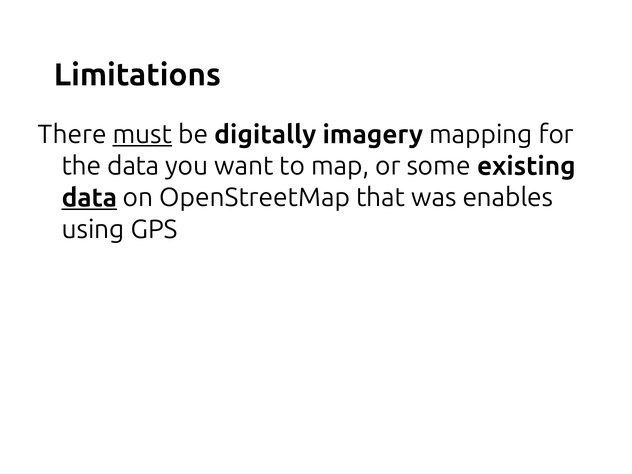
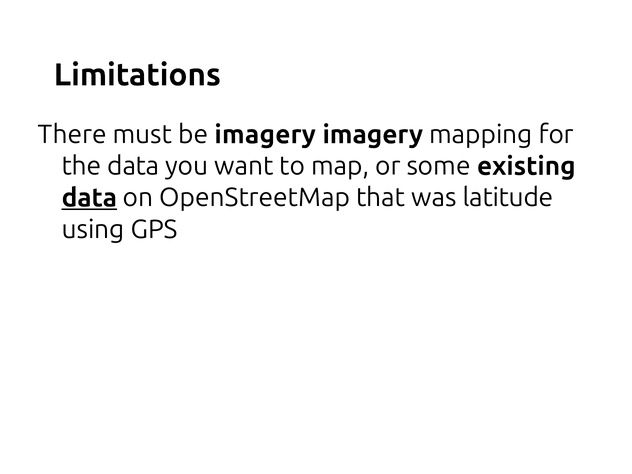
must underline: present -> none
be digitally: digitally -> imagery
enables: enables -> latitude
